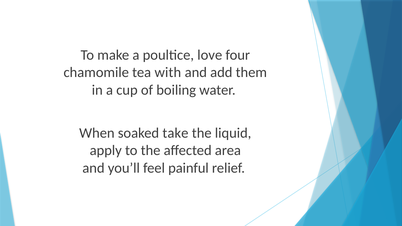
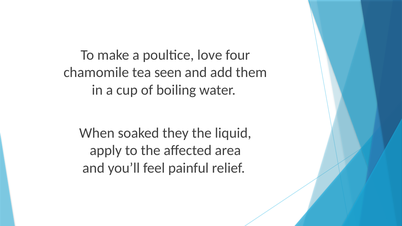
with: with -> seen
take: take -> they
